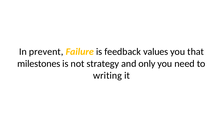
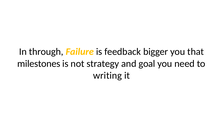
prevent: prevent -> through
values: values -> bigger
only: only -> goal
